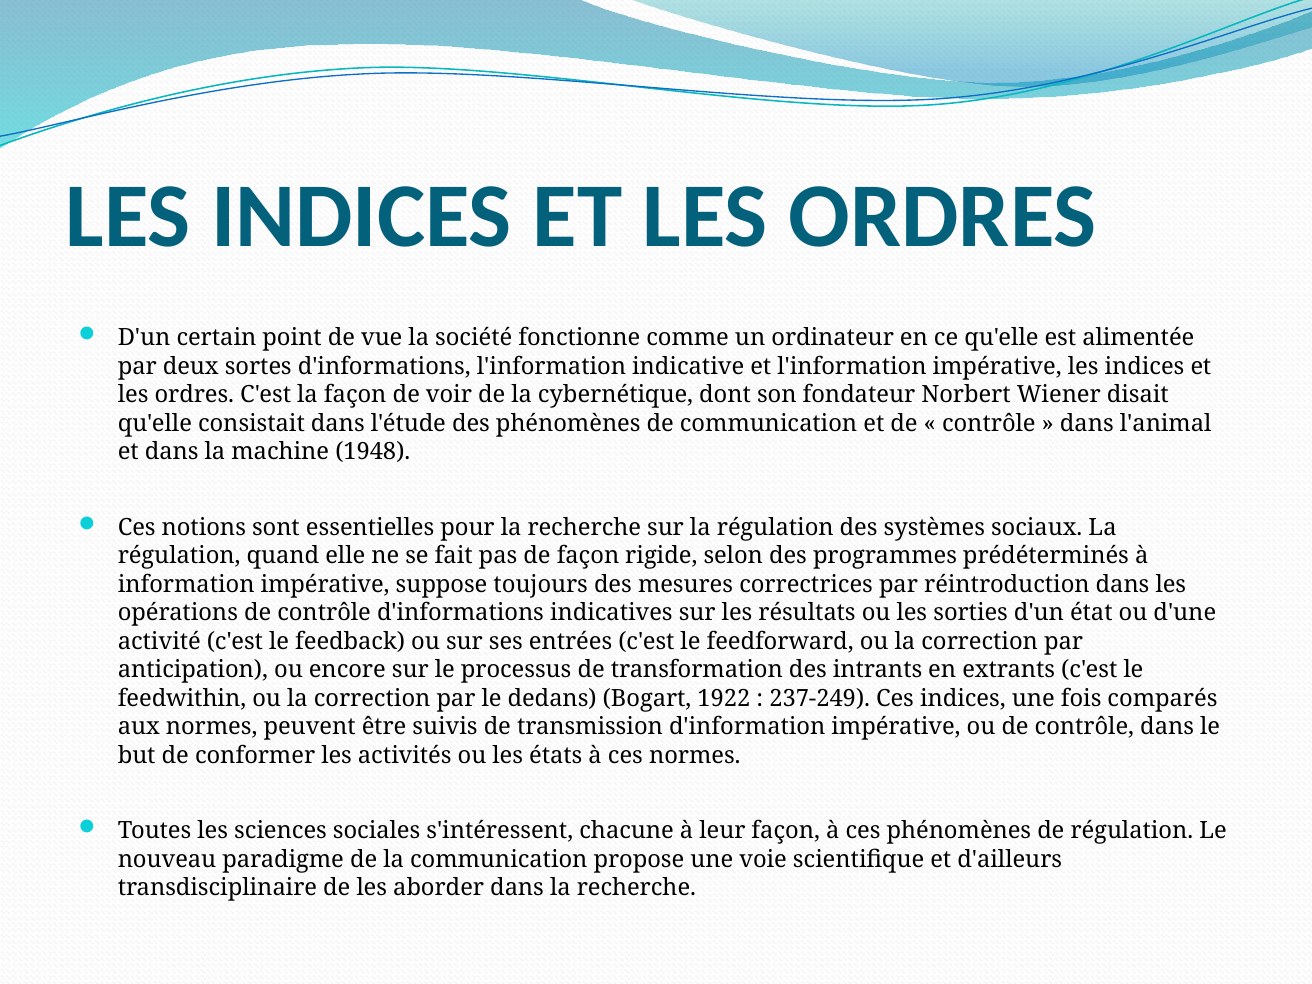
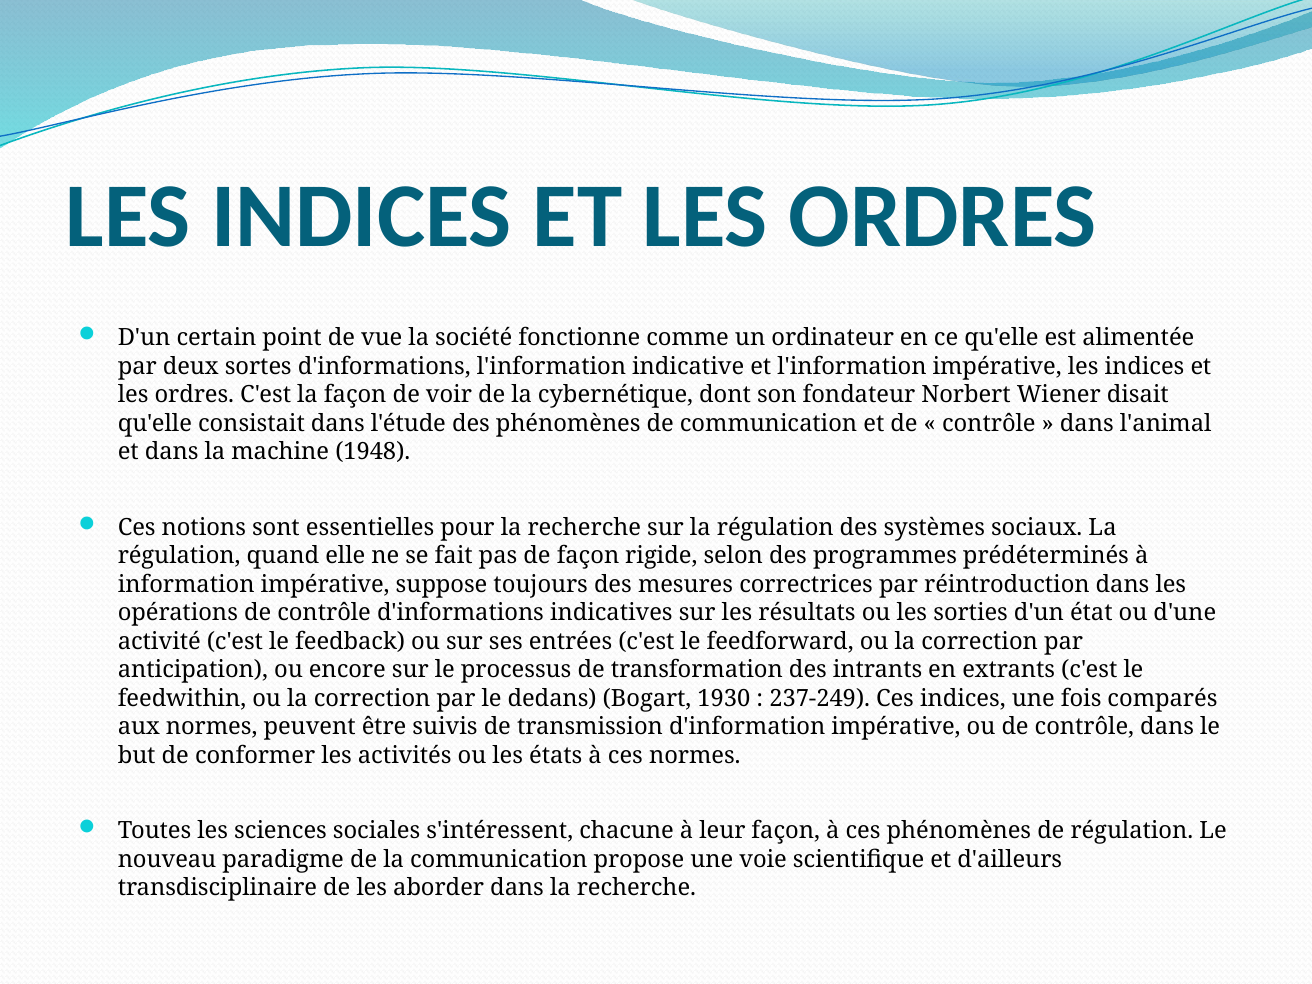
1922: 1922 -> 1930
